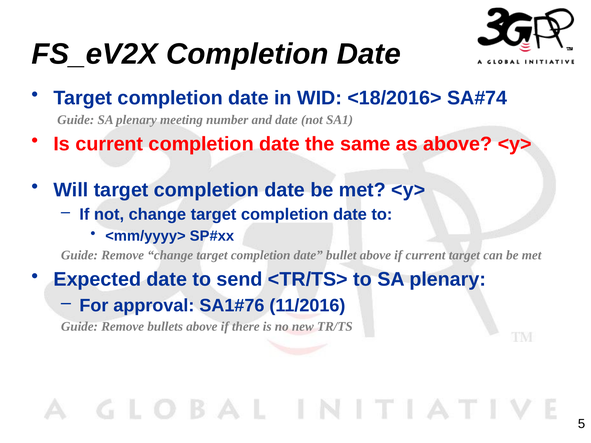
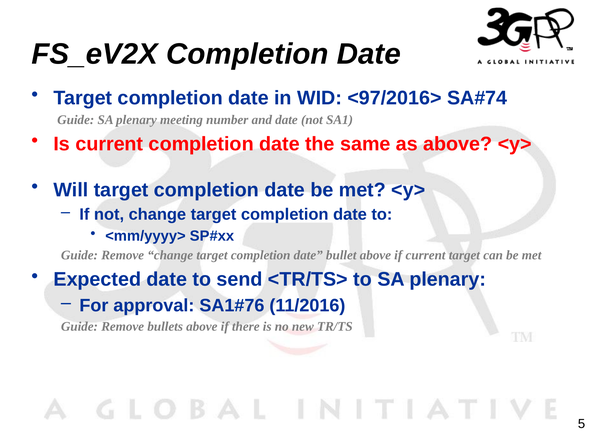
<18/2016>: <18/2016> -> <97/2016>
